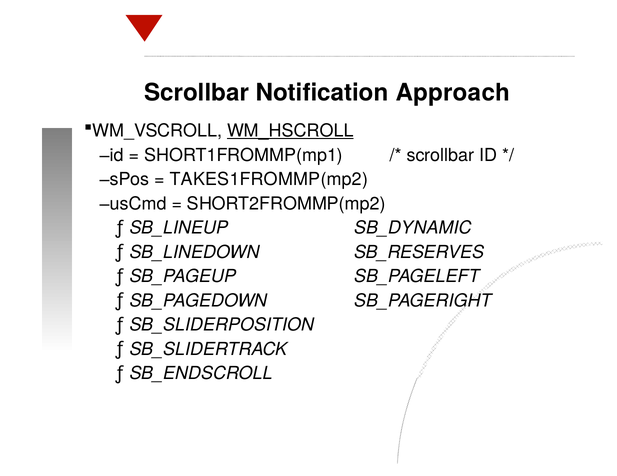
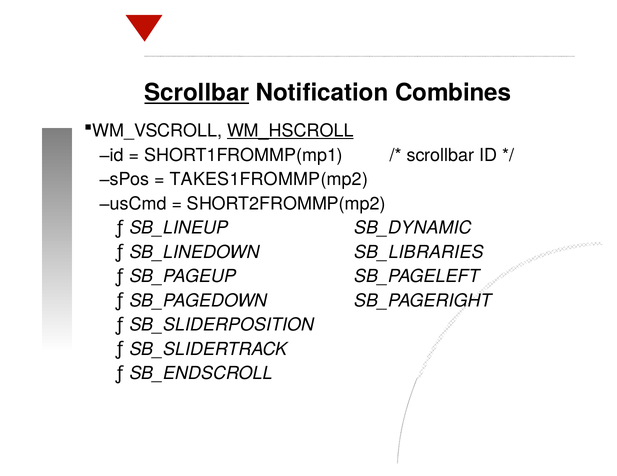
Scrollbar at (197, 93) underline: none -> present
Approach: Approach -> Combines
SB_RESERVES: SB_RESERVES -> SB_LIBRARIES
